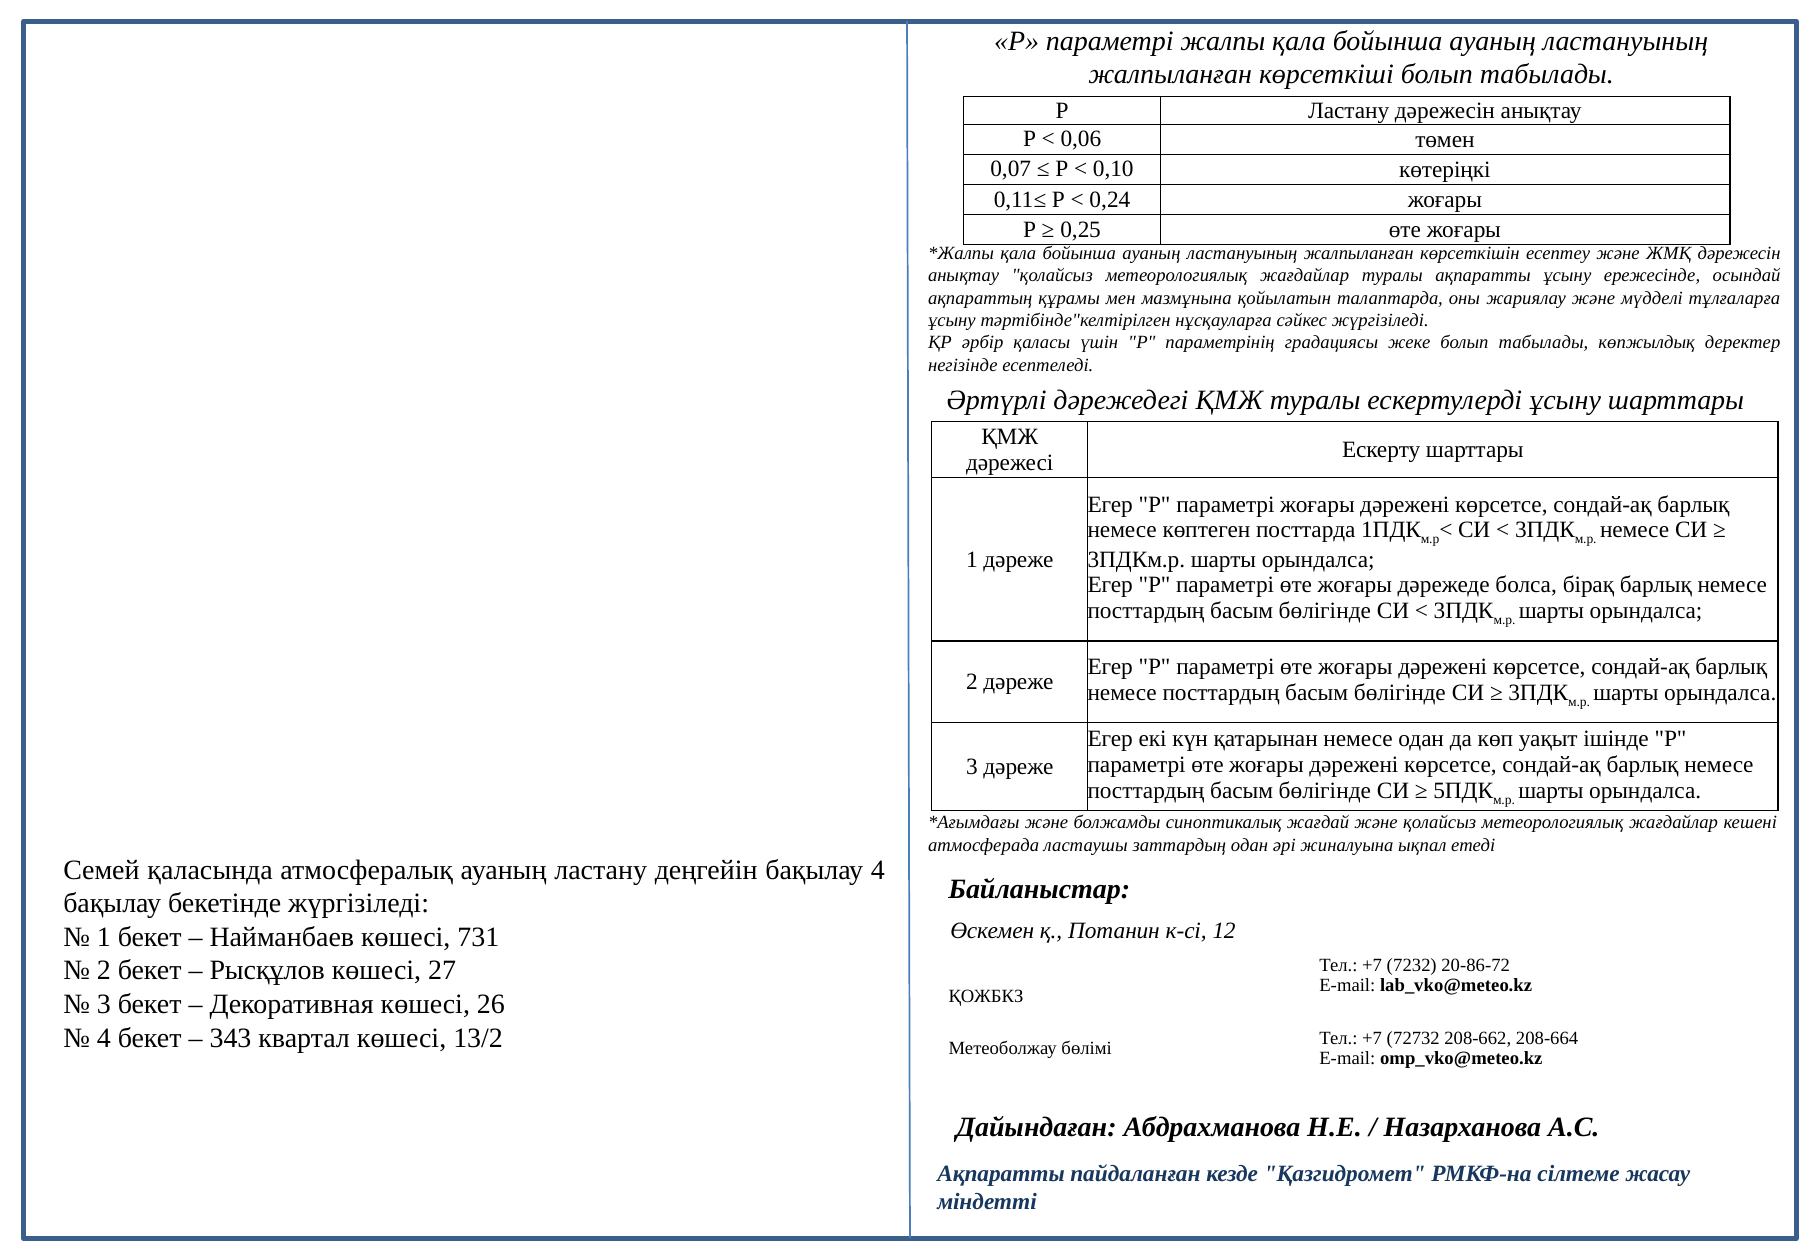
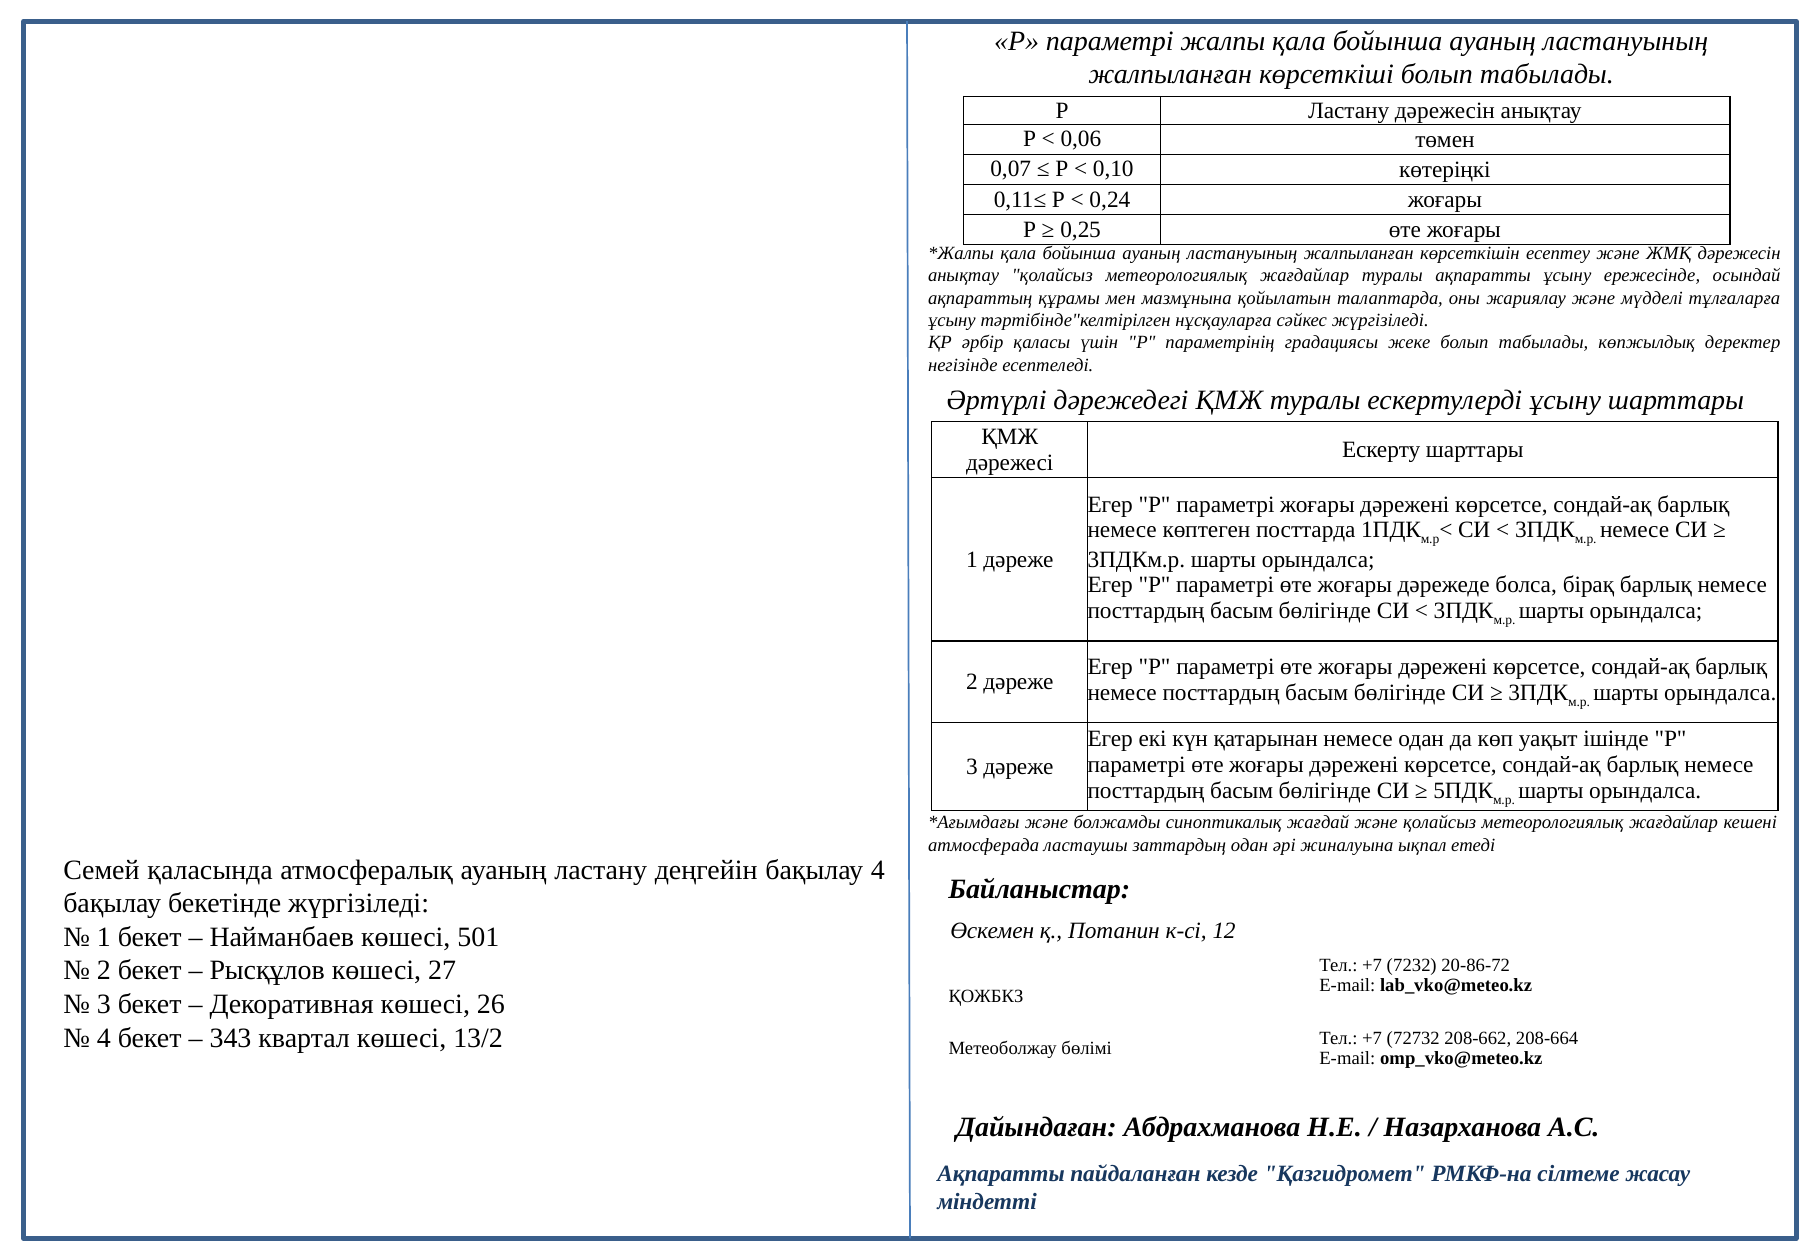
731: 731 -> 501
